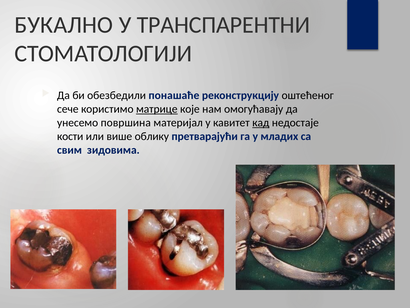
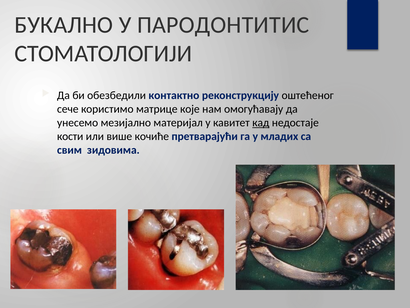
ТРАНСПАРЕНТНИ: ТРАНСПАРЕНТНИ -> ПАРОДОНТИТИС
понашаће: понашаће -> контактно
матрице underline: present -> none
површина: површина -> мезијално
облику: облику -> кочиће
